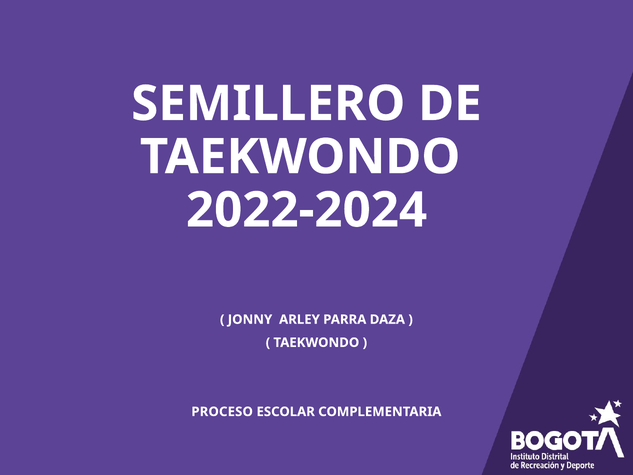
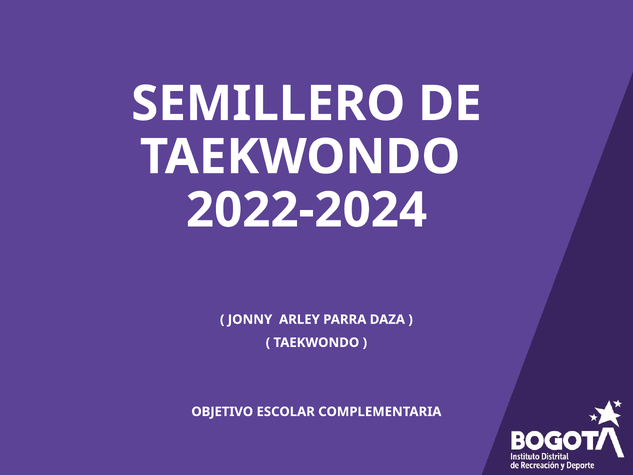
PROCESO: PROCESO -> OBJETIVO
